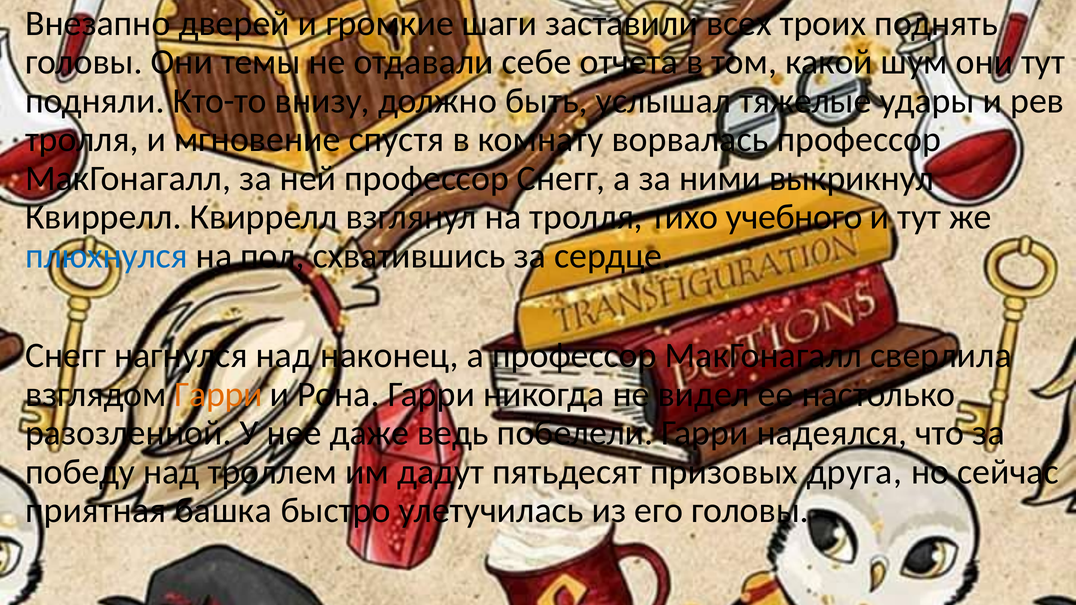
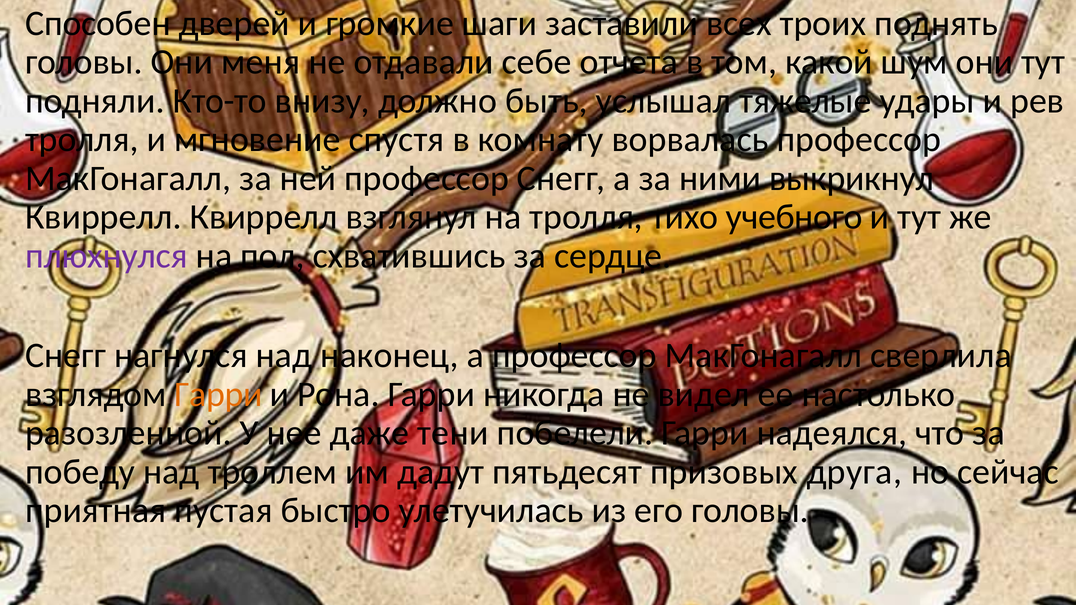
Внезапно: Внезапно -> Способен
темы: темы -> меня
плюхнулся colour: blue -> purple
ведь: ведь -> тени
башка: башка -> пустая
